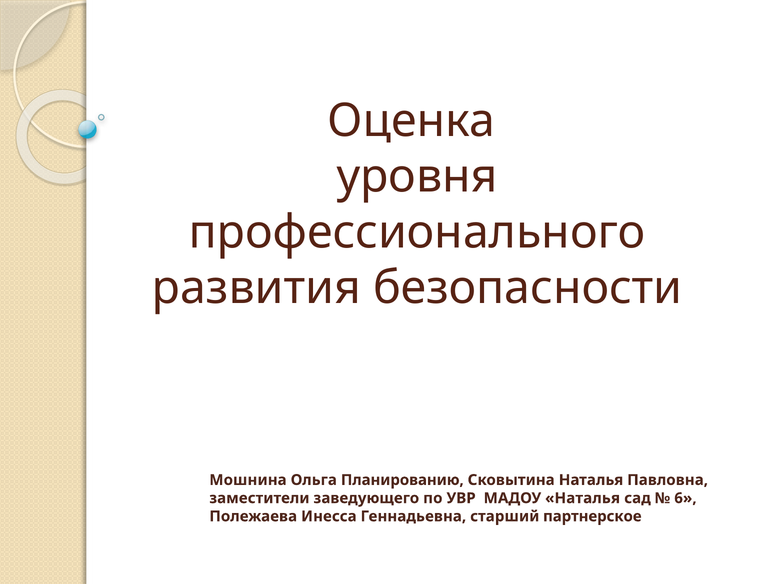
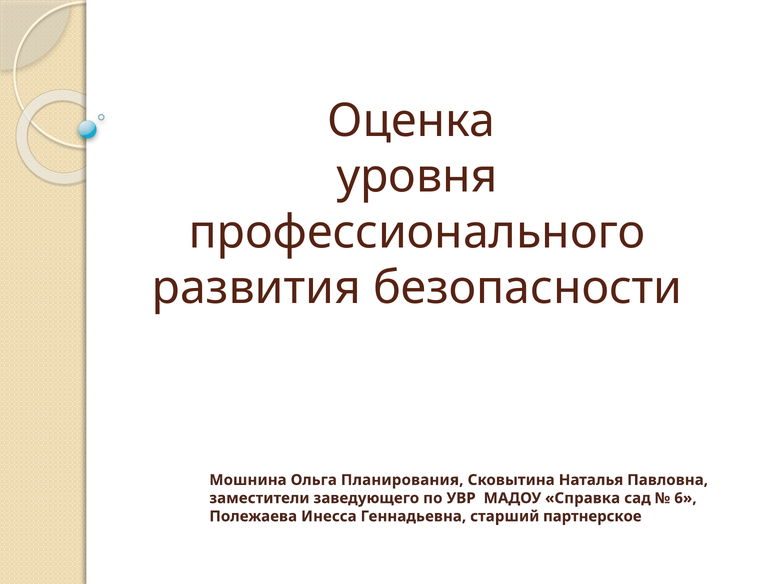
Планированию: Планированию -> Планирования
МАДОУ Наталья: Наталья -> Справка
